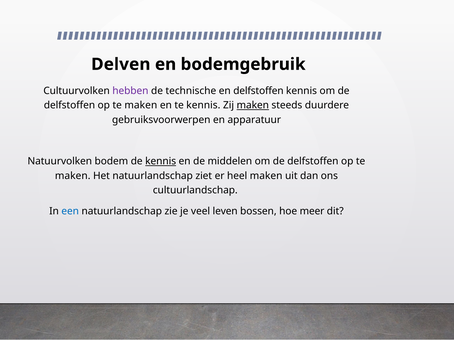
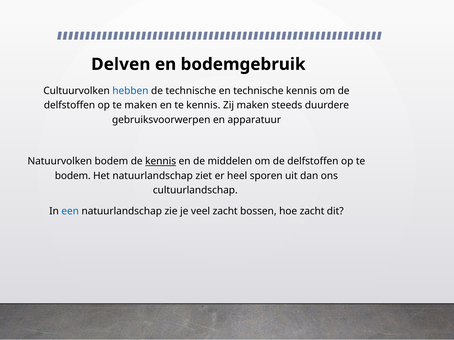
hebben colour: purple -> blue
en delfstoffen: delfstoffen -> technische
maken at (253, 105) underline: present -> none
maken at (73, 176): maken -> bodem
heel maken: maken -> sporen
veel leven: leven -> zacht
hoe meer: meer -> zacht
